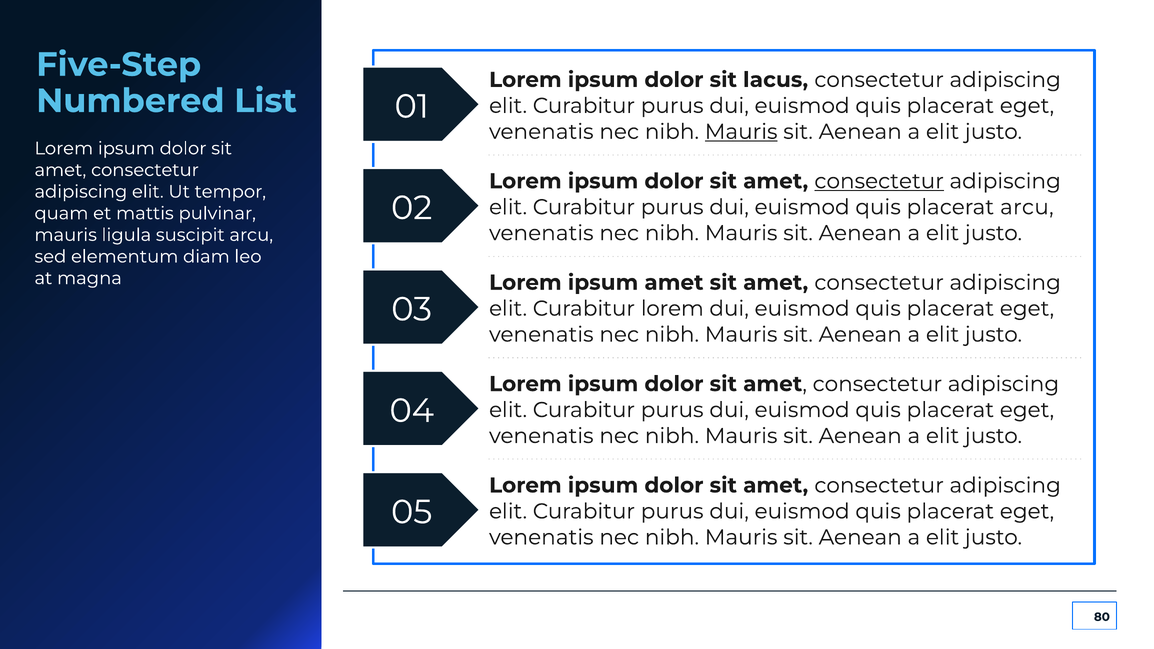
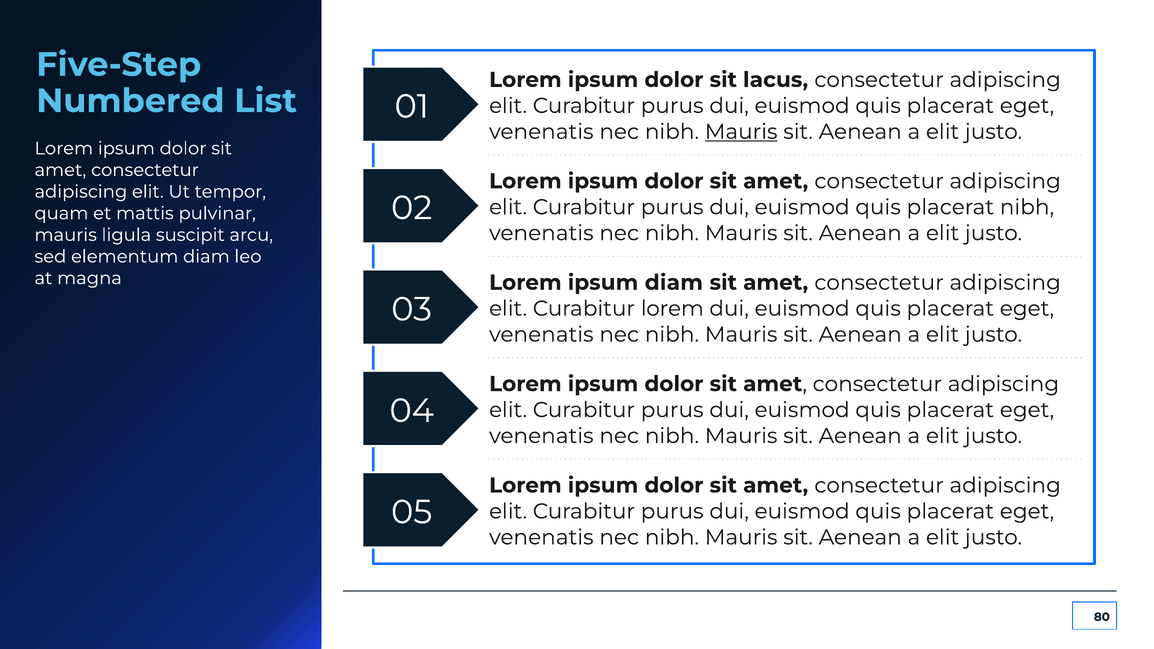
consectetur at (879, 181) underline: present -> none
placerat arcu: arcu -> nibh
ipsum amet: amet -> diam
